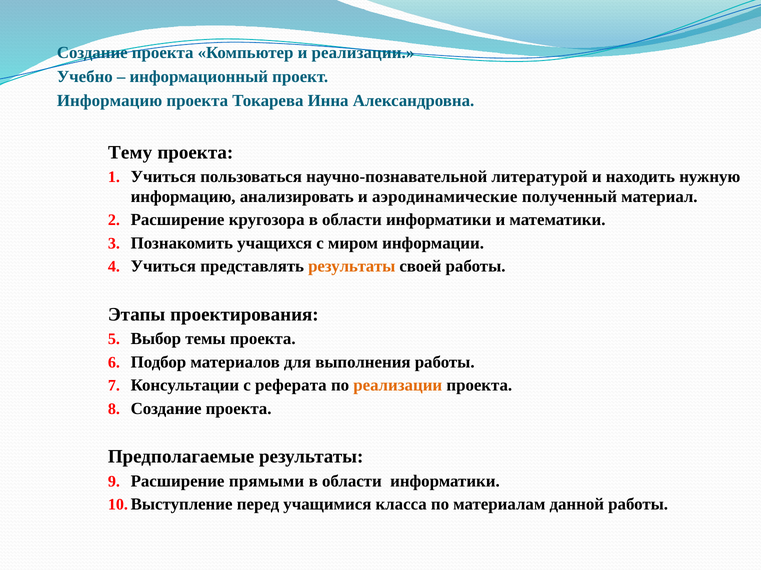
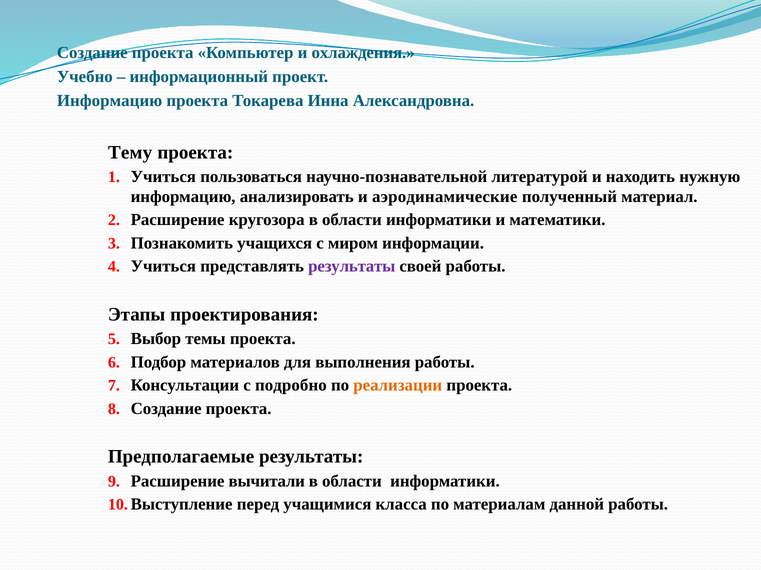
и реализации: реализации -> охлаждения
результаты at (352, 267) colour: orange -> purple
реферата: реферата -> подробно
прямыми: прямыми -> вычитали
